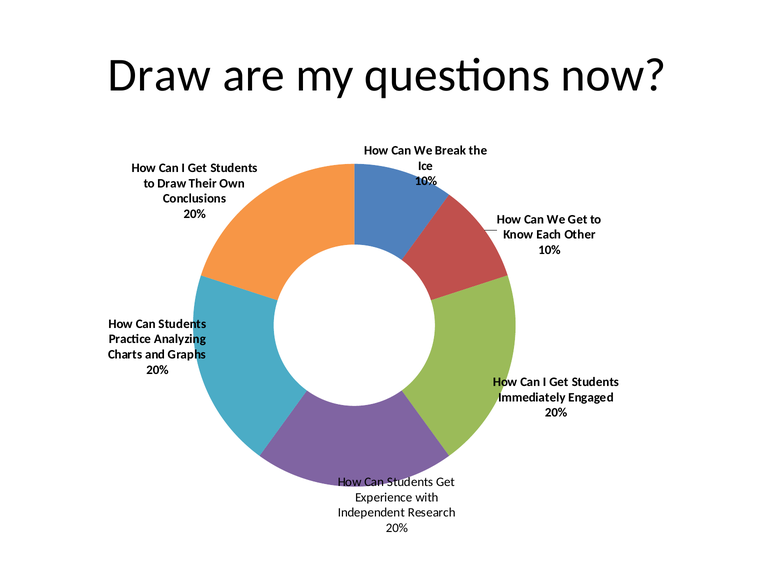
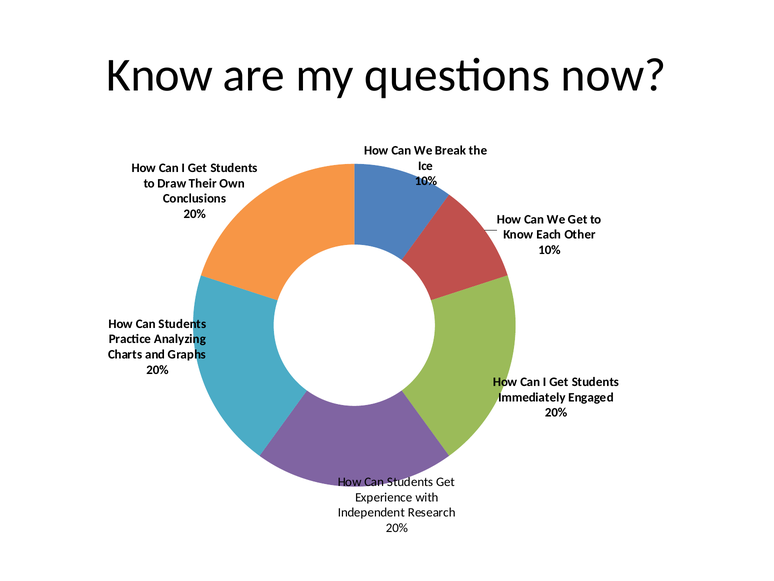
Draw at (159, 75): Draw -> Know
